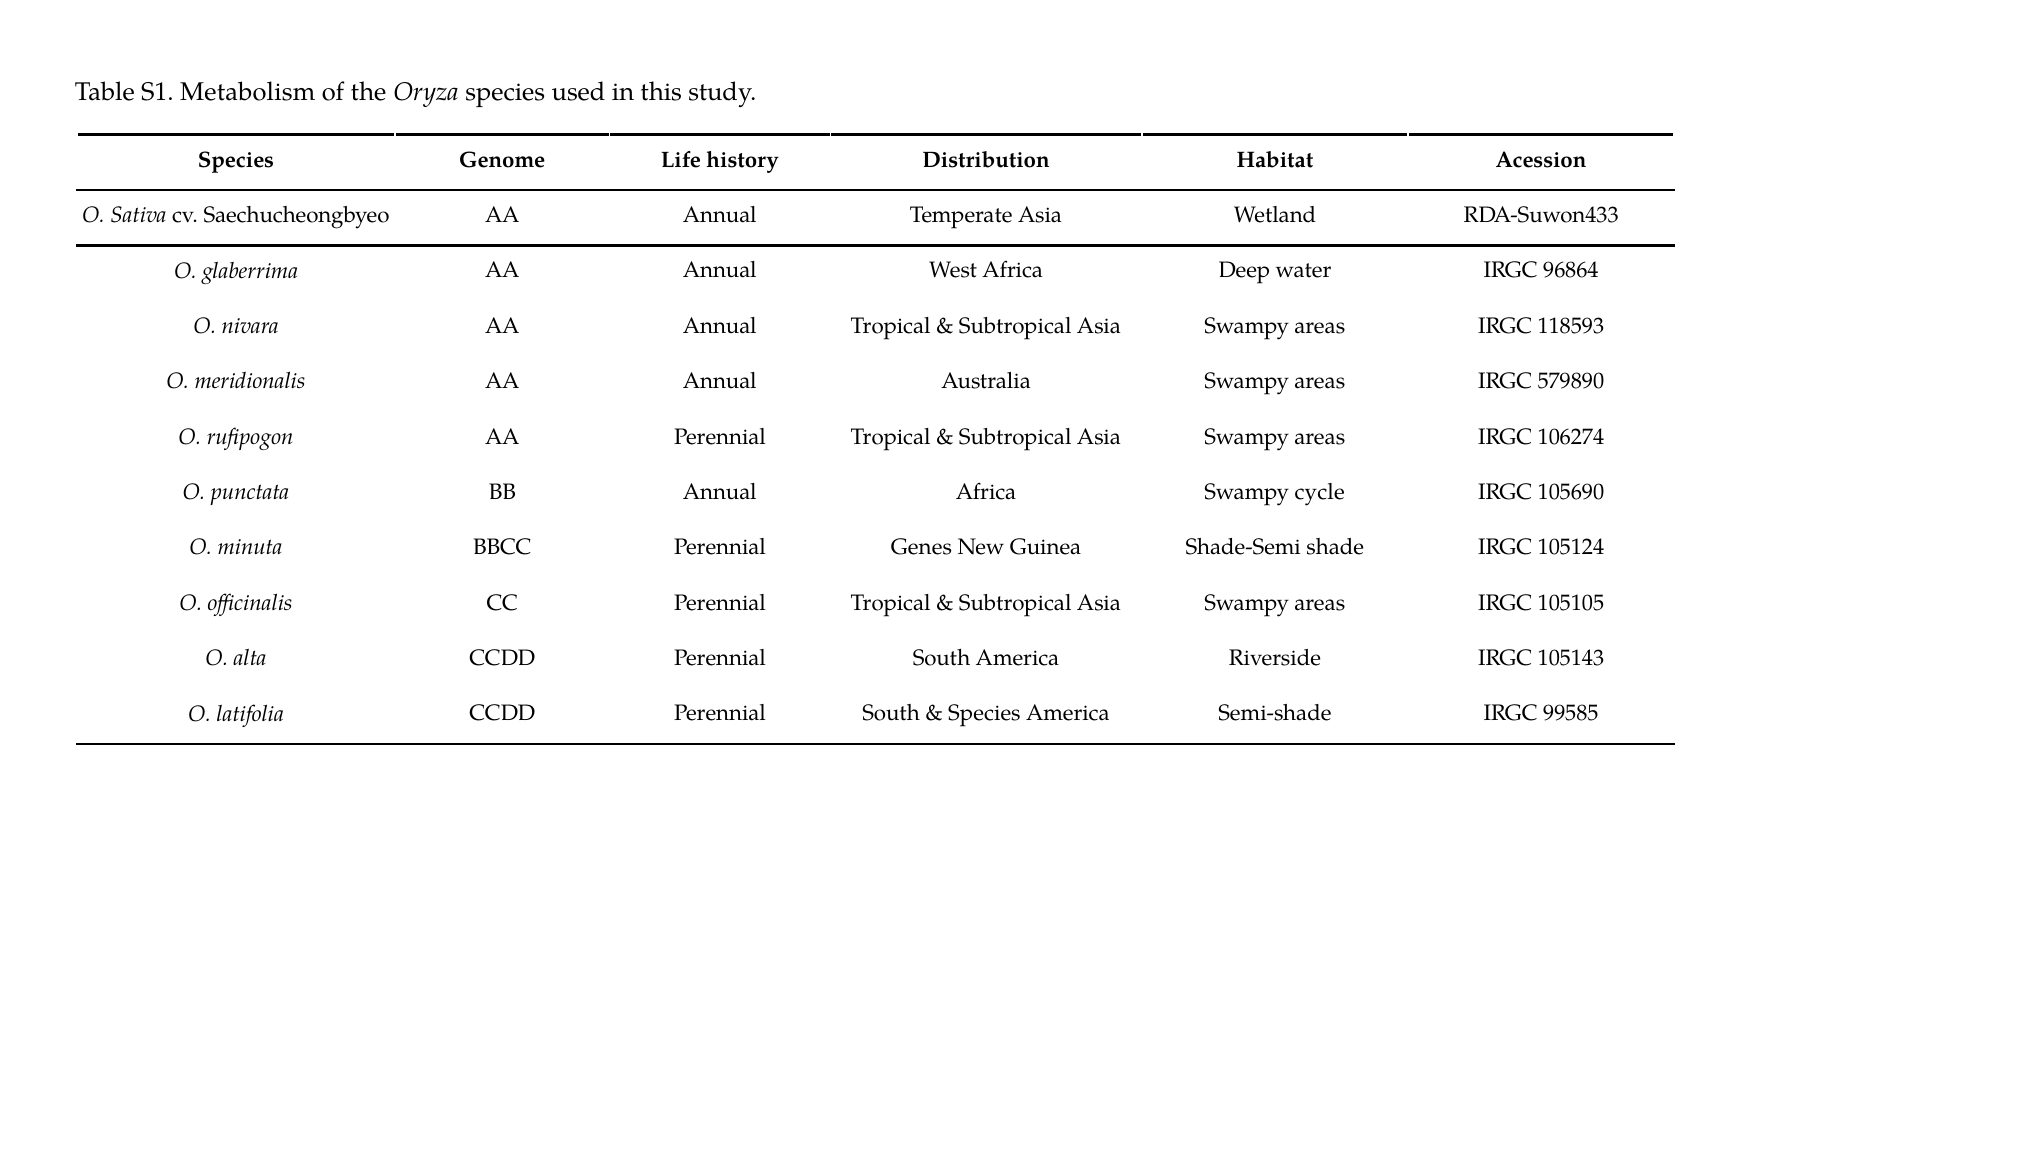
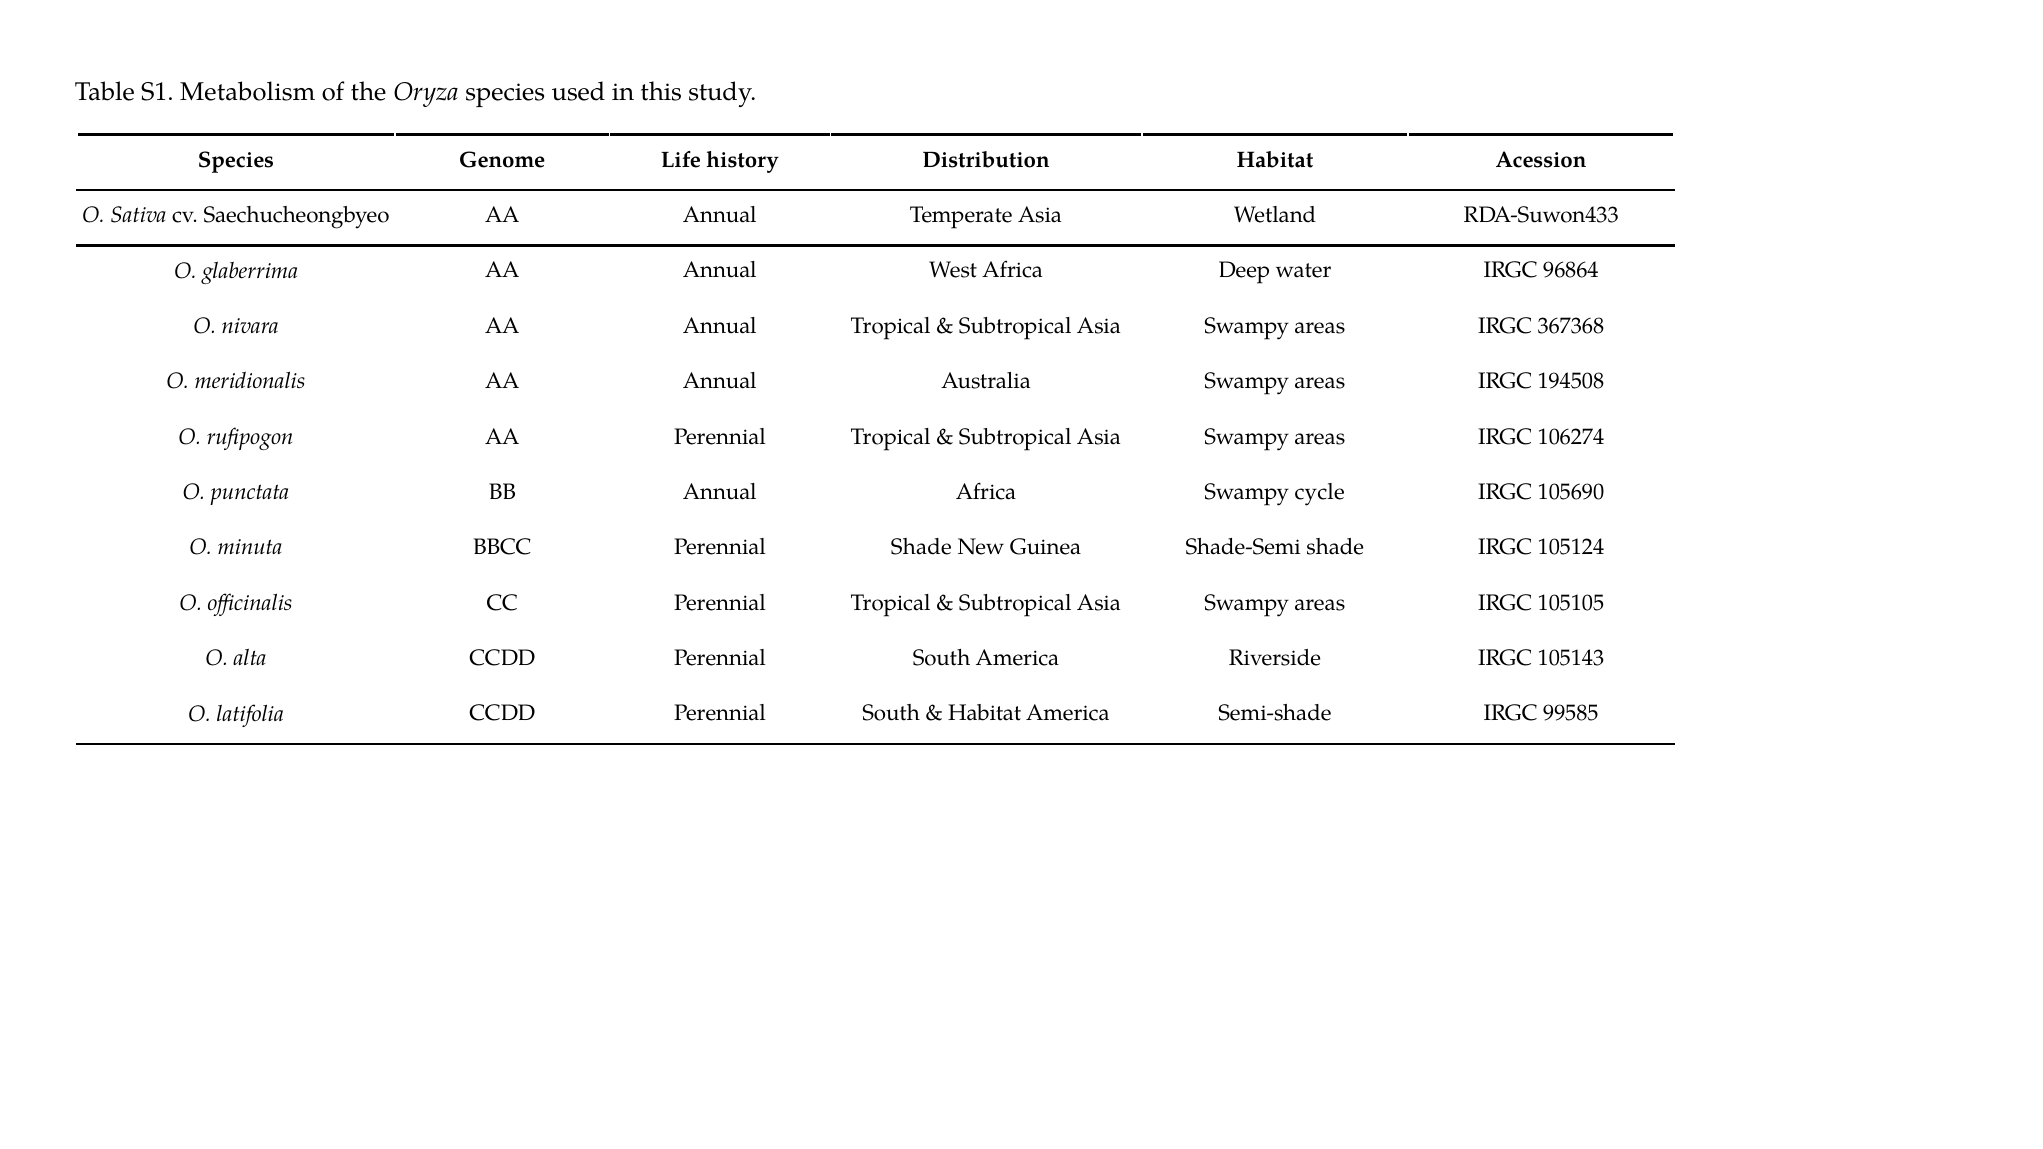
118593: 118593 -> 367368
579890: 579890 -> 194508
Perennial Genes: Genes -> Shade
Species at (984, 714): Species -> Habitat
